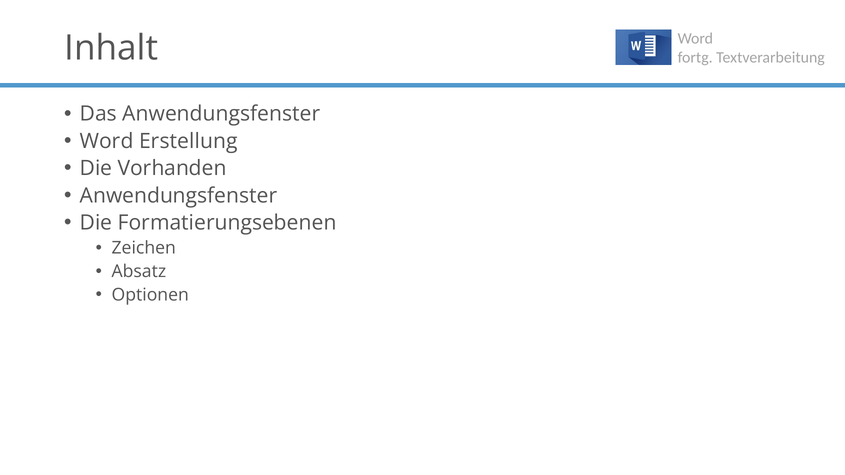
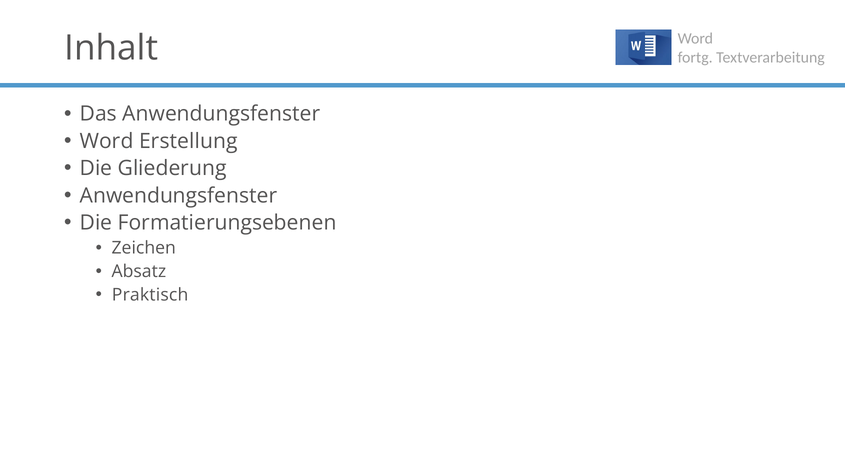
Vorhanden: Vorhanden -> Gliederung
Optionen: Optionen -> Praktisch
